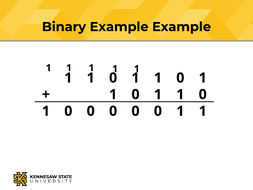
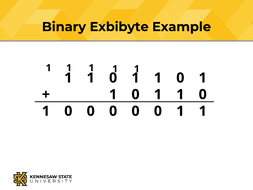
Binary Example: Example -> Exbibyte
